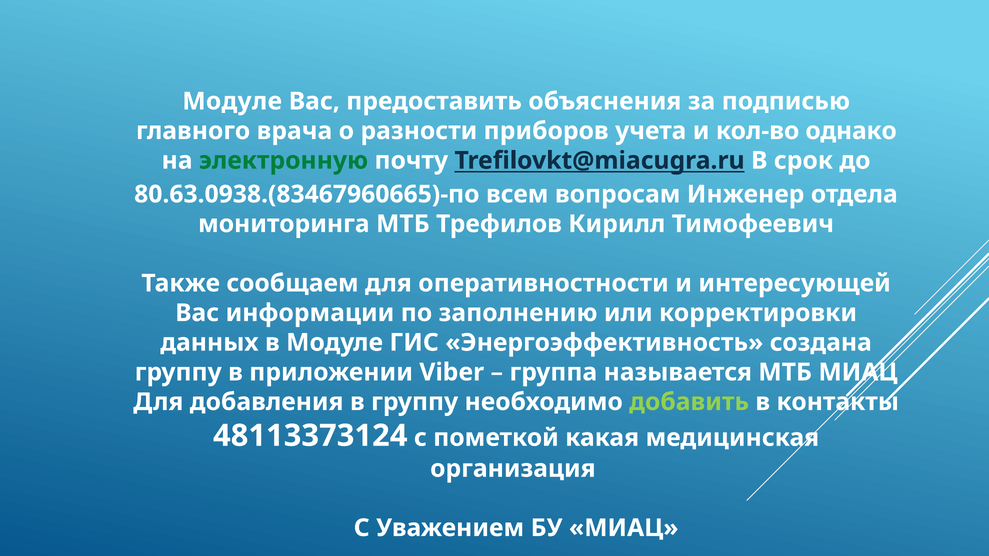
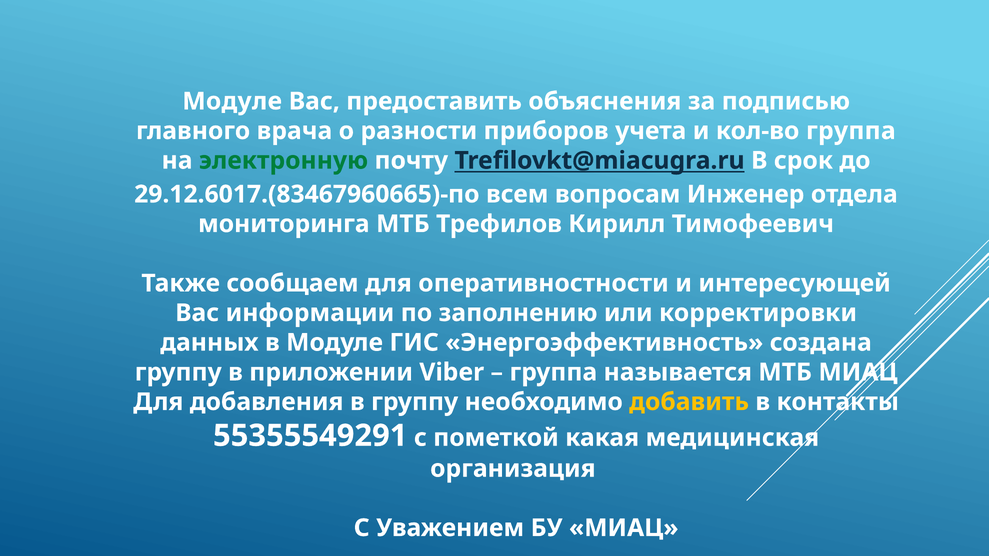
кол-во однако: однако -> группа
80.63.0938.(83467960665)-по: 80.63.0938.(83467960665)-по -> 29.12.6017.(83467960665)-по
добавить colour: light green -> yellow
48113373124: 48113373124 -> 55355549291
